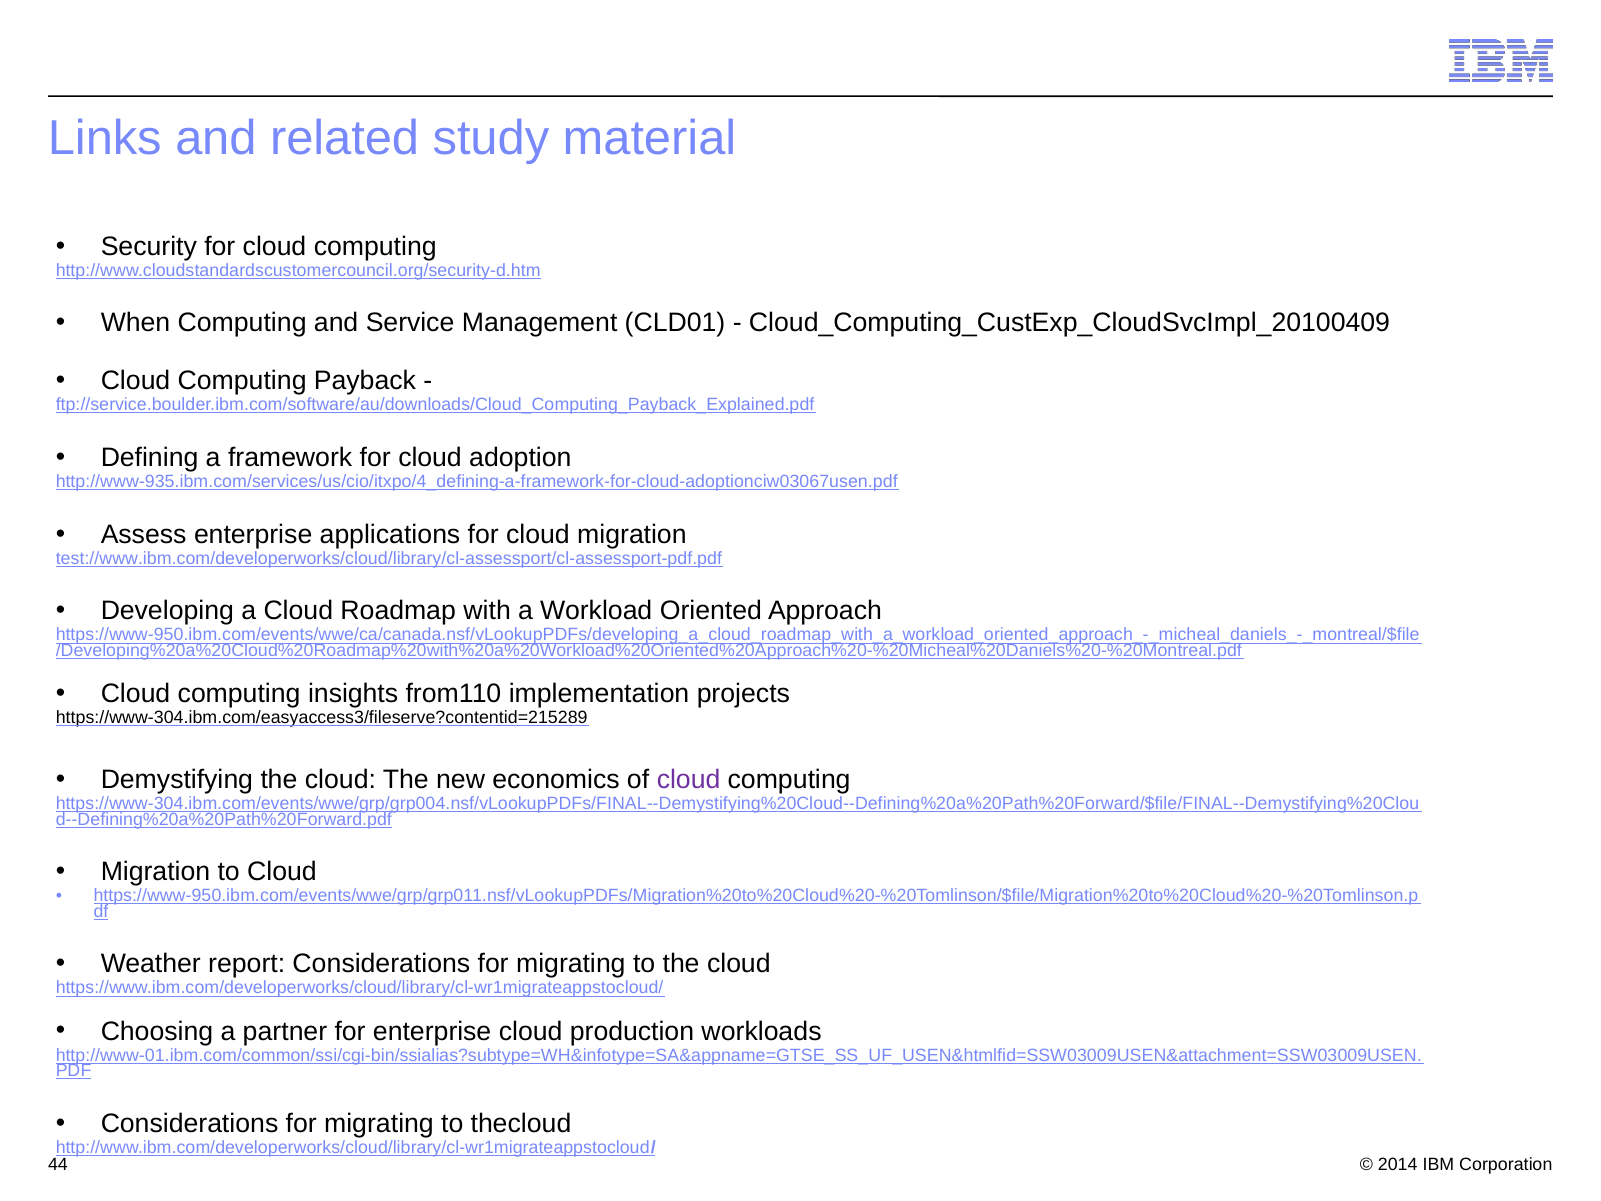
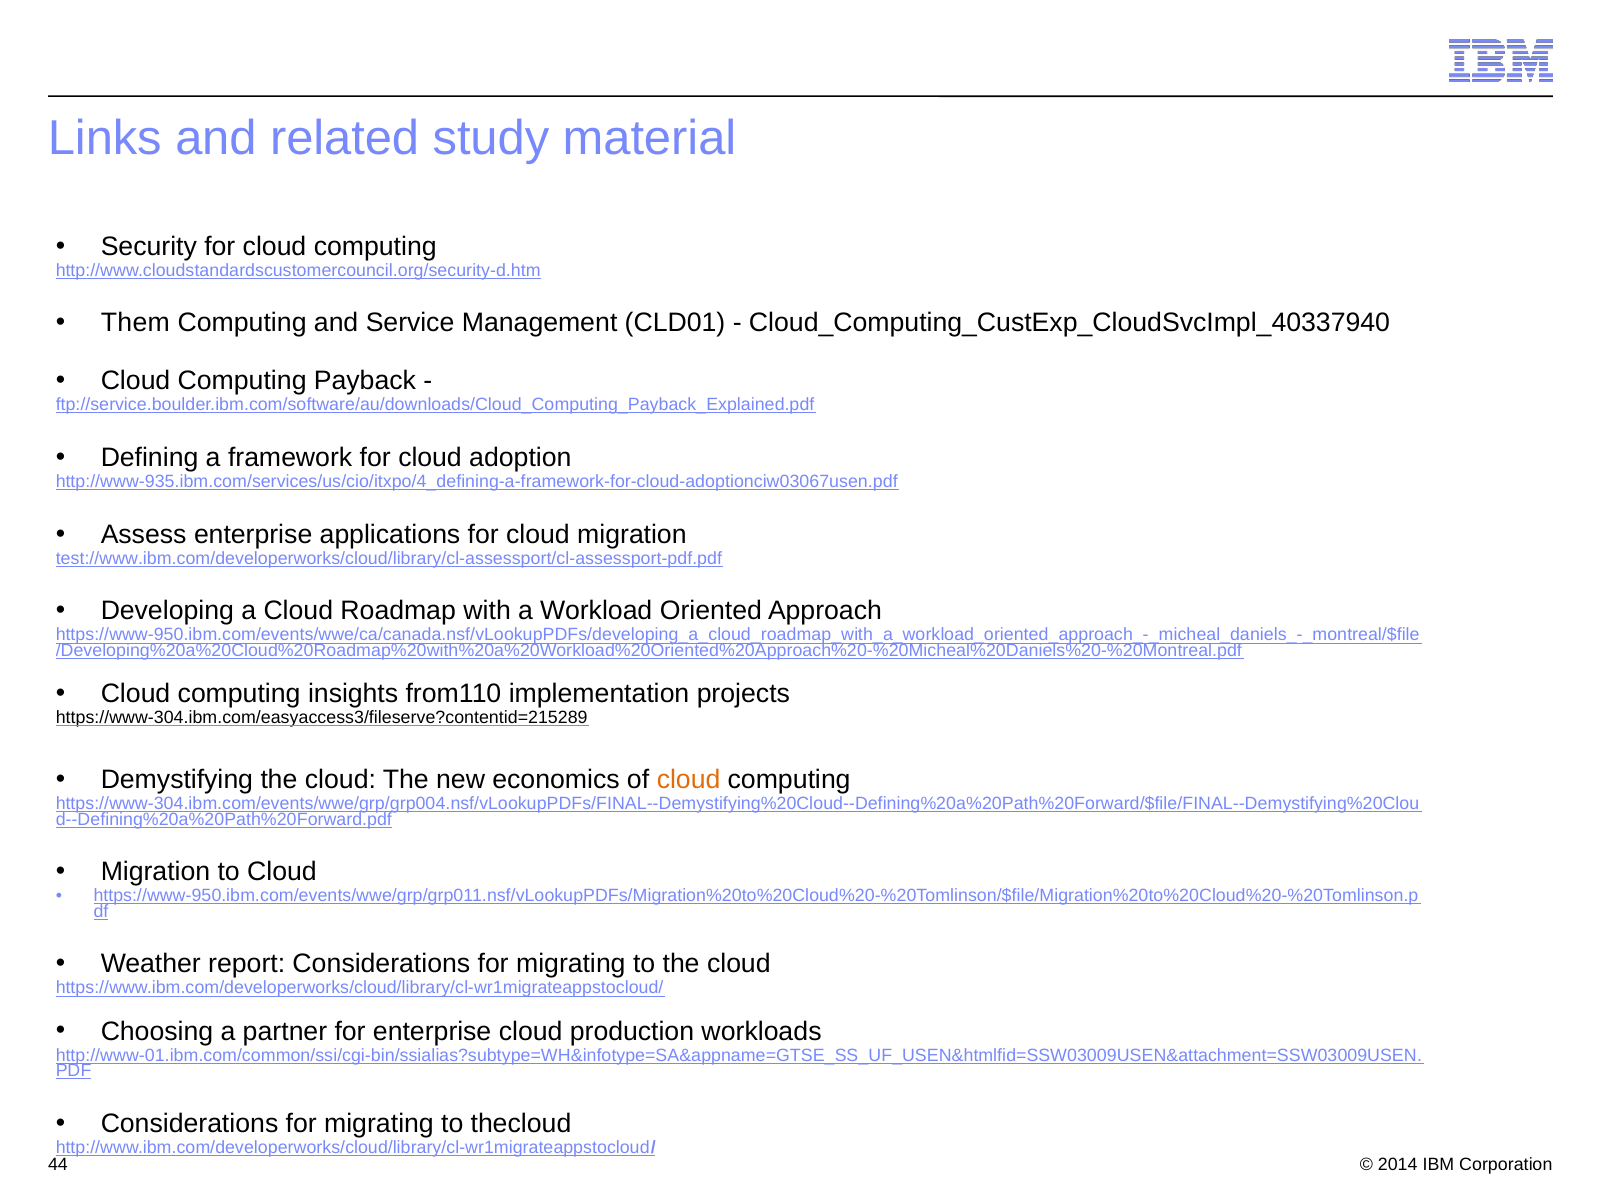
When: When -> Them
Cloud_Computing_CustExp_CloudSvcImpl_20100409: Cloud_Computing_CustExp_CloudSvcImpl_20100409 -> Cloud_Computing_CustExp_CloudSvcImpl_40337940
cloud at (689, 780) colour: purple -> orange
